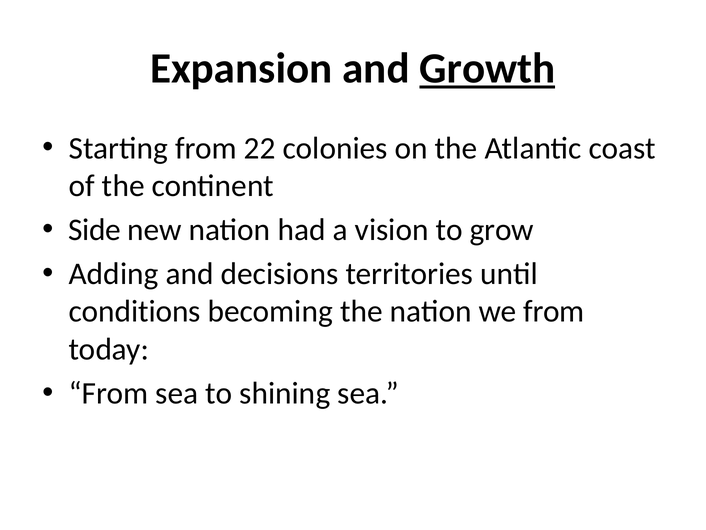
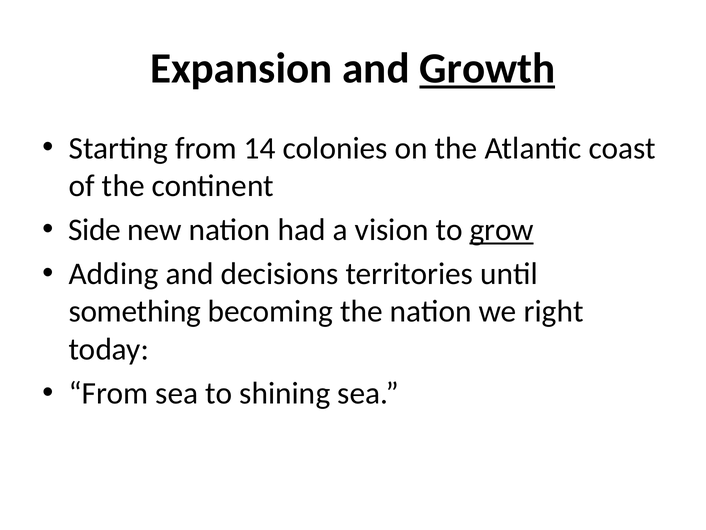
22: 22 -> 14
grow underline: none -> present
conditions: conditions -> something
we from: from -> right
